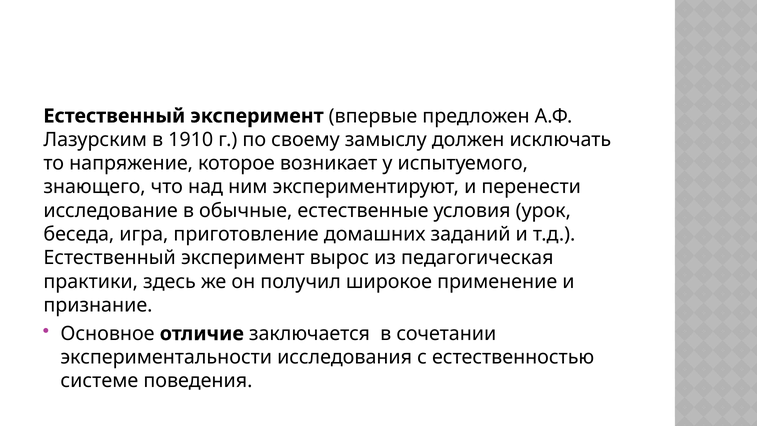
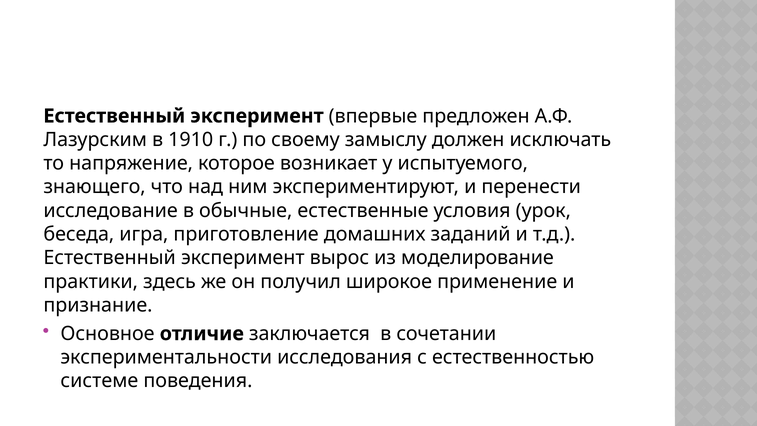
педагогическая: педагогическая -> моделирование
